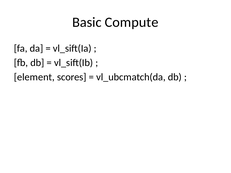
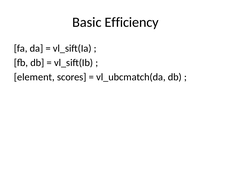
Compute: Compute -> Efficiency
